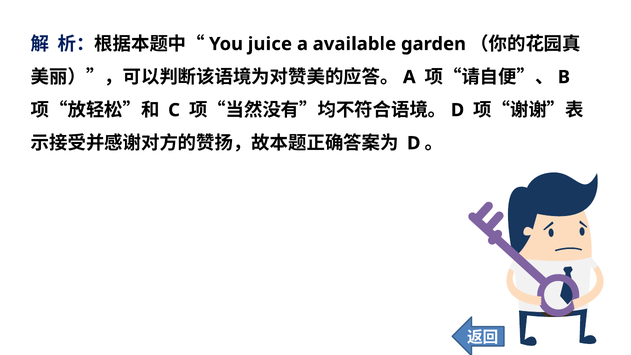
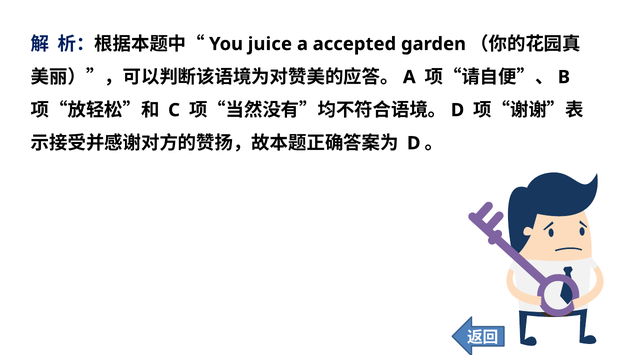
available: available -> accepted
